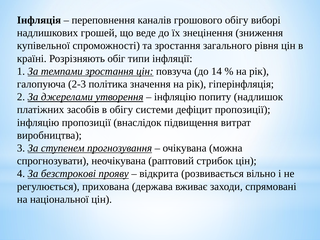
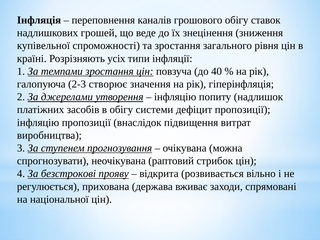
виборі: виборі -> ставок
обіг: обіг -> усіх
14: 14 -> 40
політика: політика -> створює
